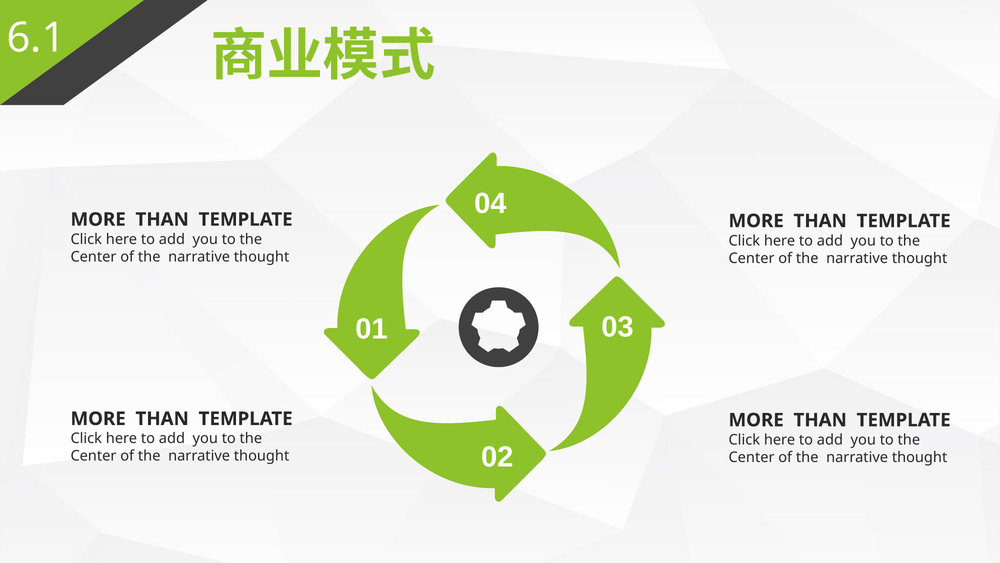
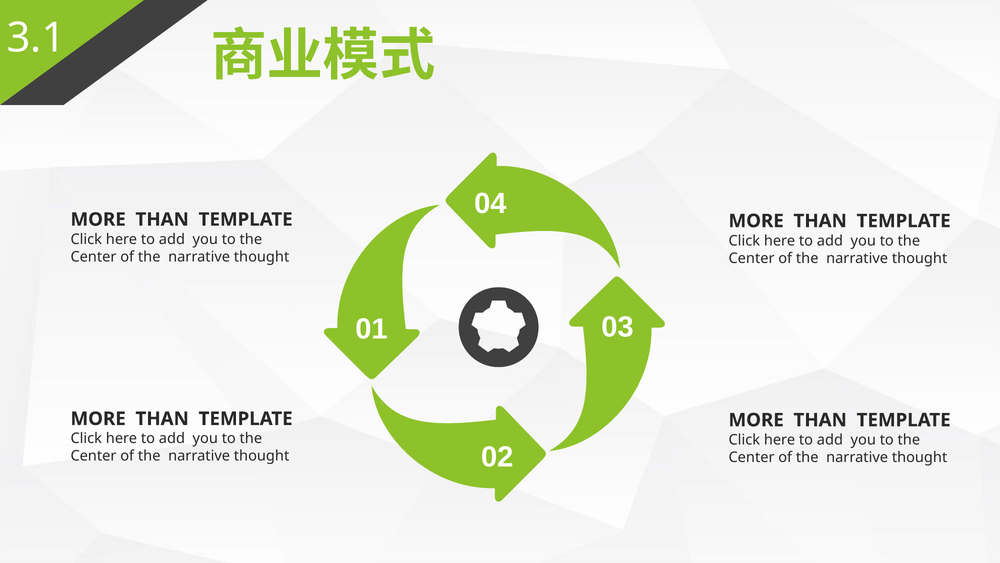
6.1: 6.1 -> 3.1
